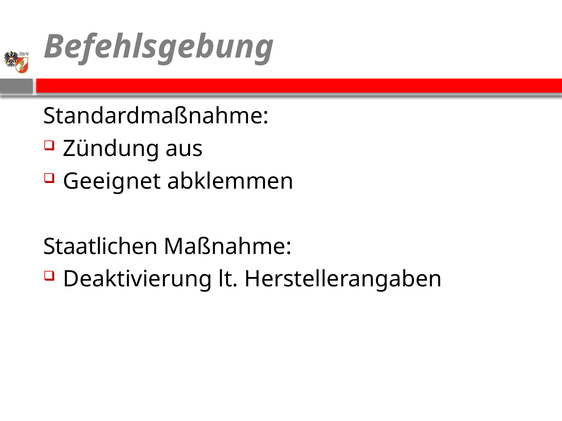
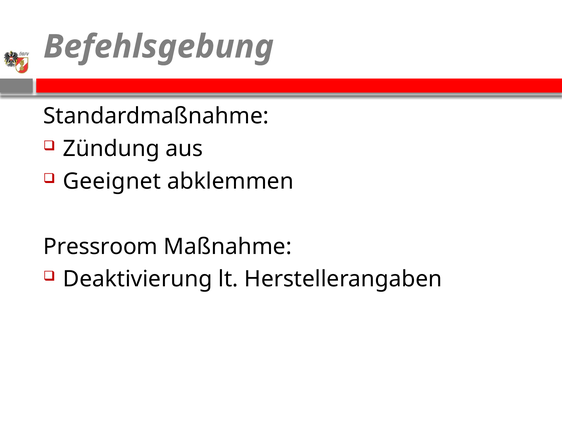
Staatlichen: Staatlichen -> Pressroom
